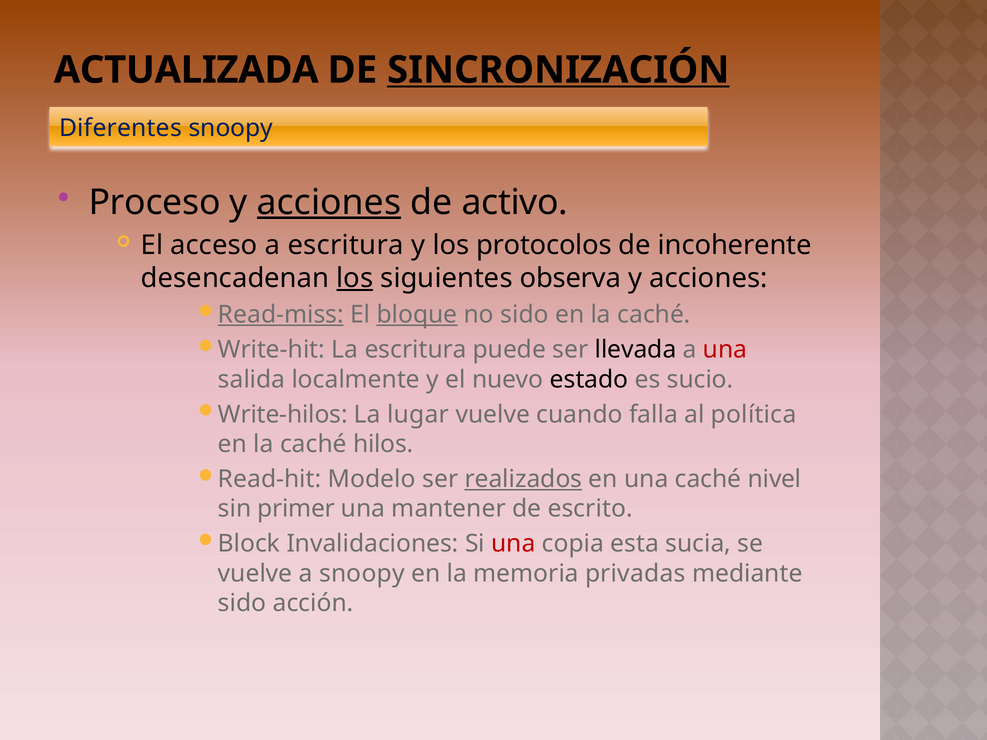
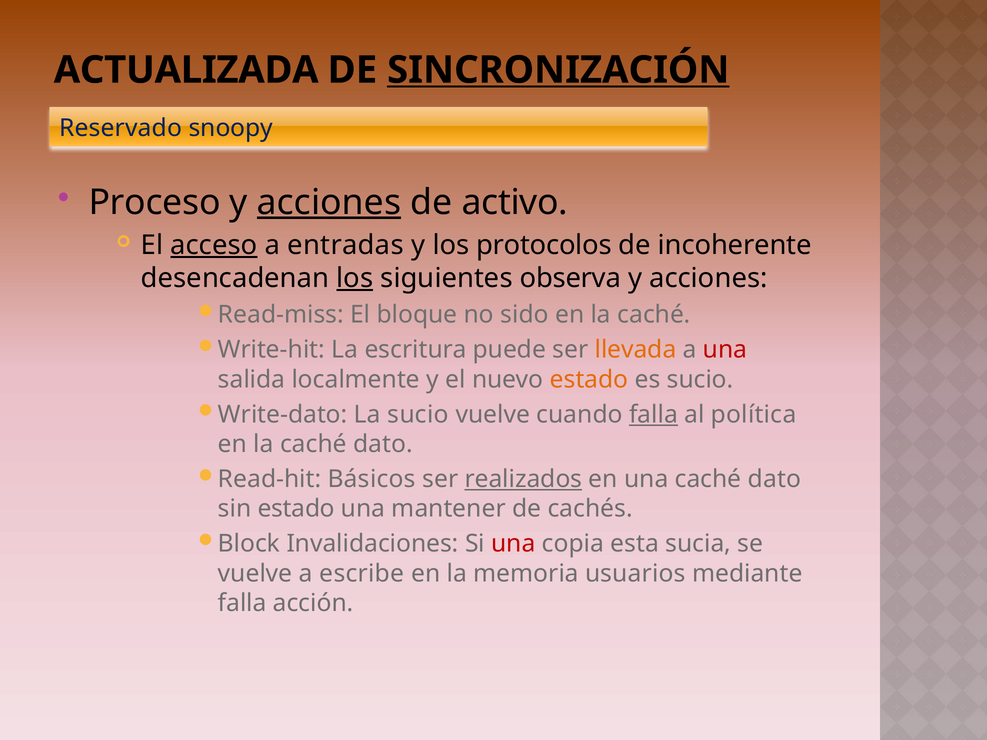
Diferentes: Diferentes -> Reservado
acceso underline: none -> present
a escritura: escritura -> entradas
Read-miss underline: present -> none
bloque underline: present -> none
llevada colour: black -> orange
estado at (589, 380) colour: black -> orange
Write-hilos: Write-hilos -> Write-dato
La lugar: lugar -> sucio
falla at (653, 415) underline: none -> present
la caché hilos: hilos -> dato
Modelo: Modelo -> Básicos
una caché nivel: nivel -> dato
sin primer: primer -> estado
escrito: escrito -> cachés
a snoopy: snoopy -> escribe
privadas: privadas -> usuarios
sido at (242, 603): sido -> falla
